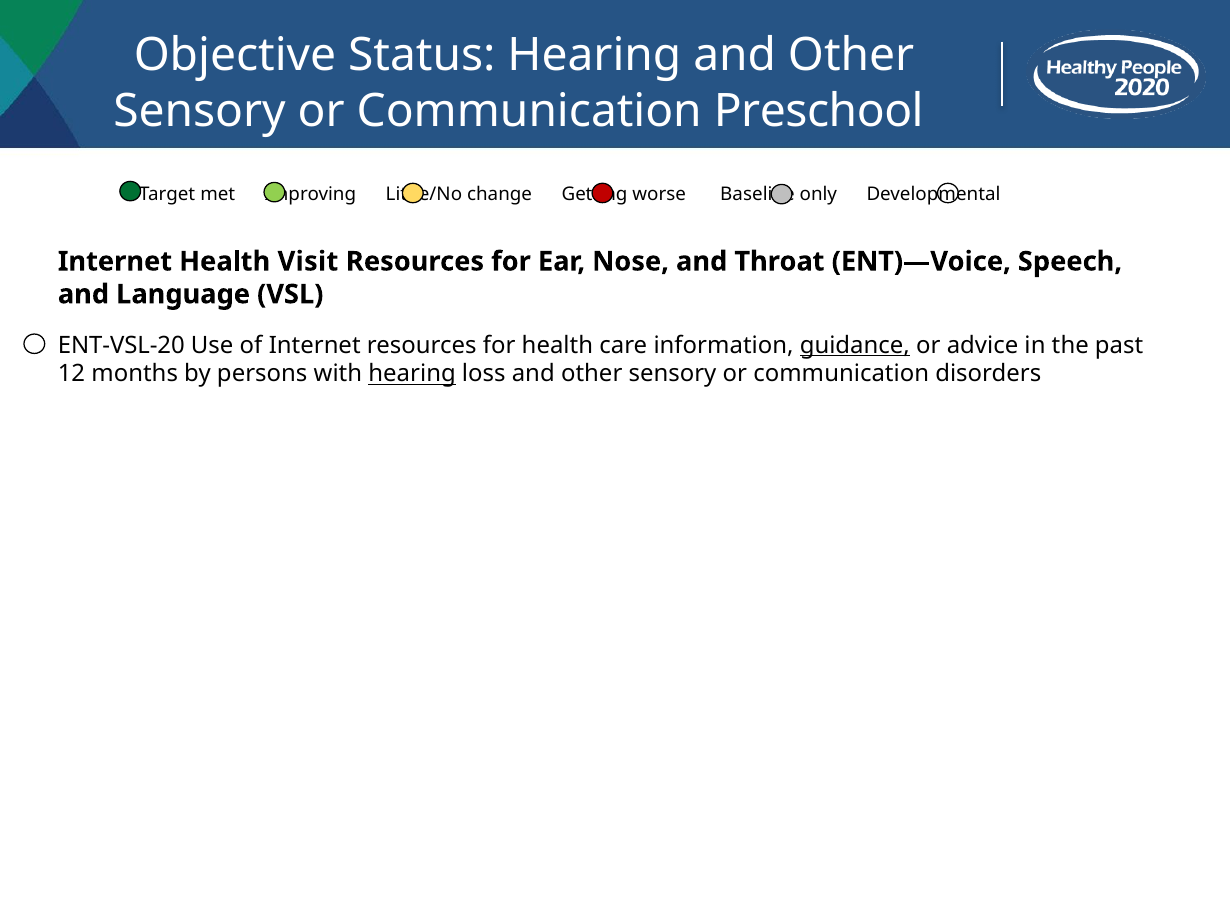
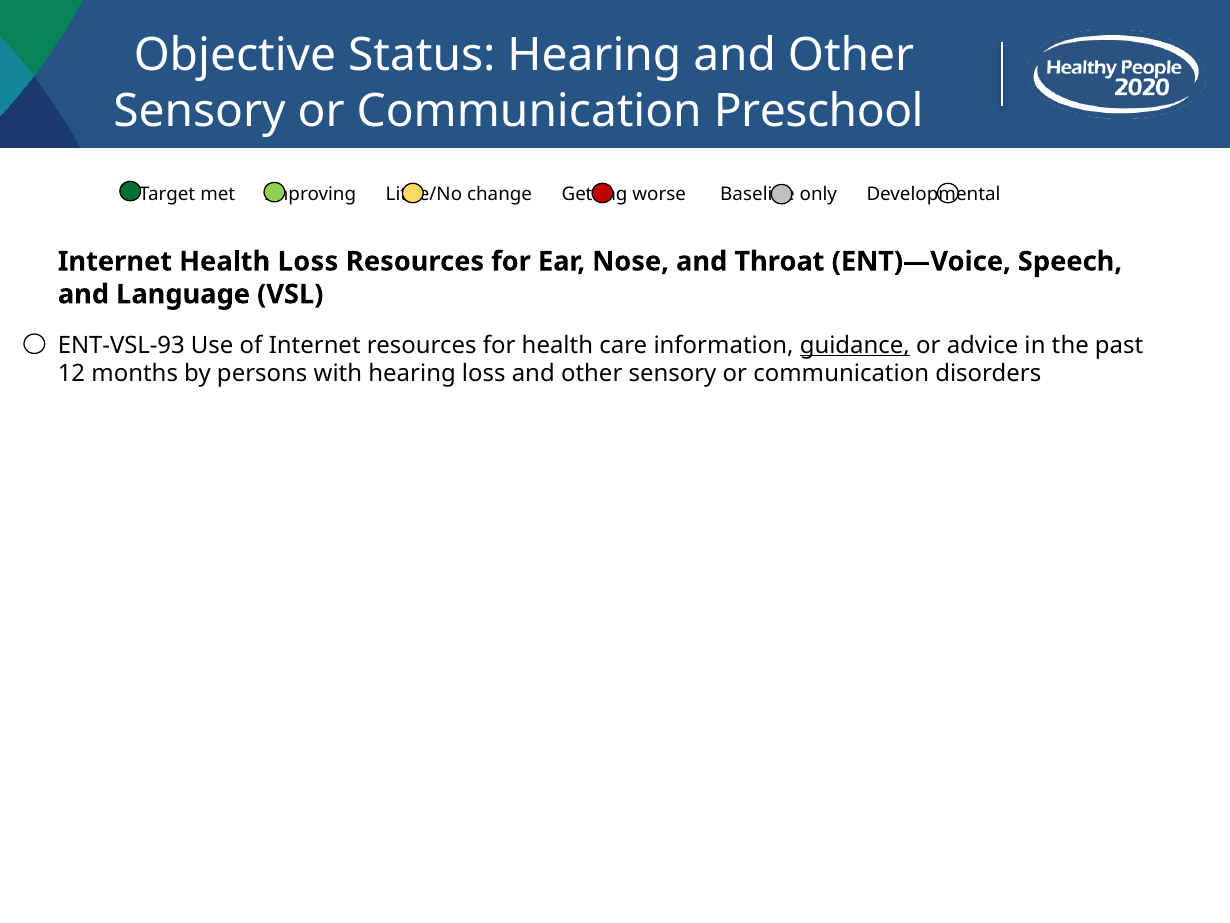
Health Visit: Visit -> Loss
ENT-VSL-20: ENT-VSL-20 -> ENT-VSL-93
hearing at (412, 374) underline: present -> none
